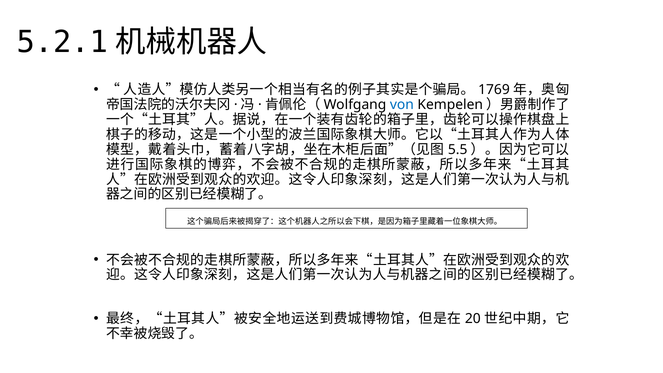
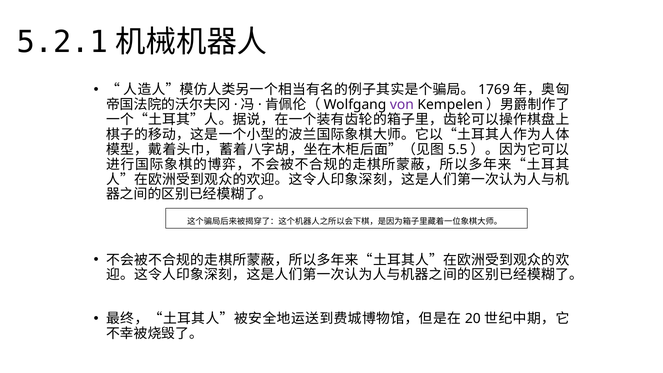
von colour: blue -> purple
